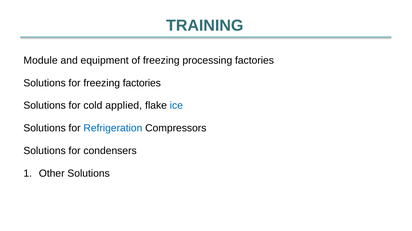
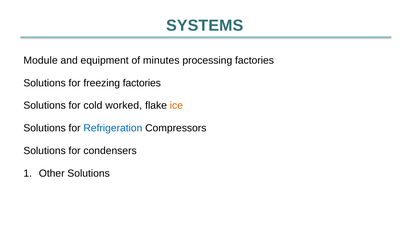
TRAINING: TRAINING -> SYSTEMS
of freezing: freezing -> minutes
applied: applied -> worked
ice colour: blue -> orange
